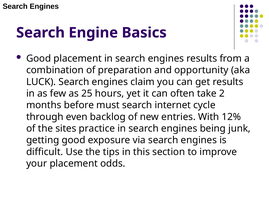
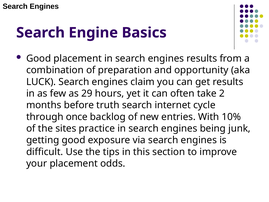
25: 25 -> 29
must: must -> truth
even: even -> once
12%: 12% -> 10%
